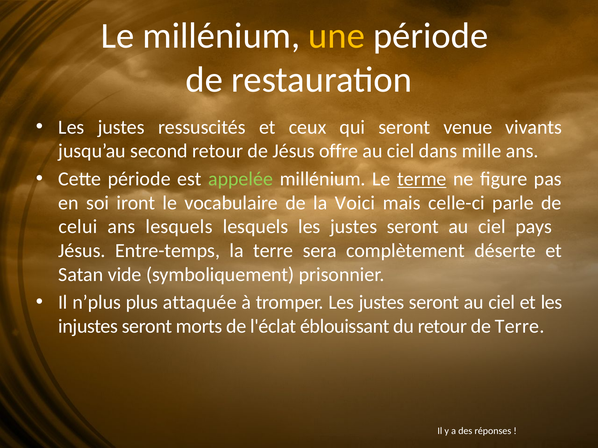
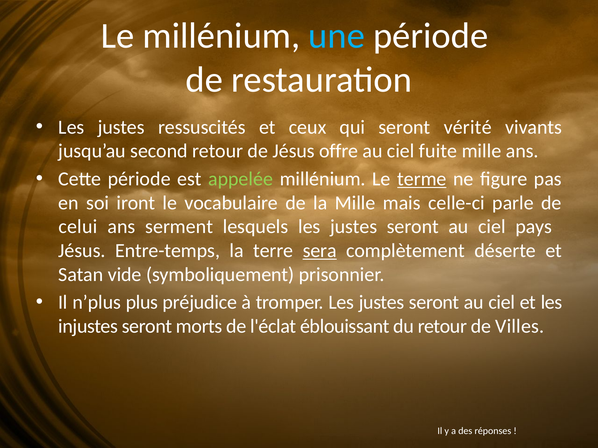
une colour: yellow -> light blue
venue: venue -> vérité
dans: dans -> fuite
la Voici: Voici -> Mille
ans lesquels: lesquels -> serment
sera underline: none -> present
attaquée: attaquée -> préjudice
de Terre: Terre -> Villes
